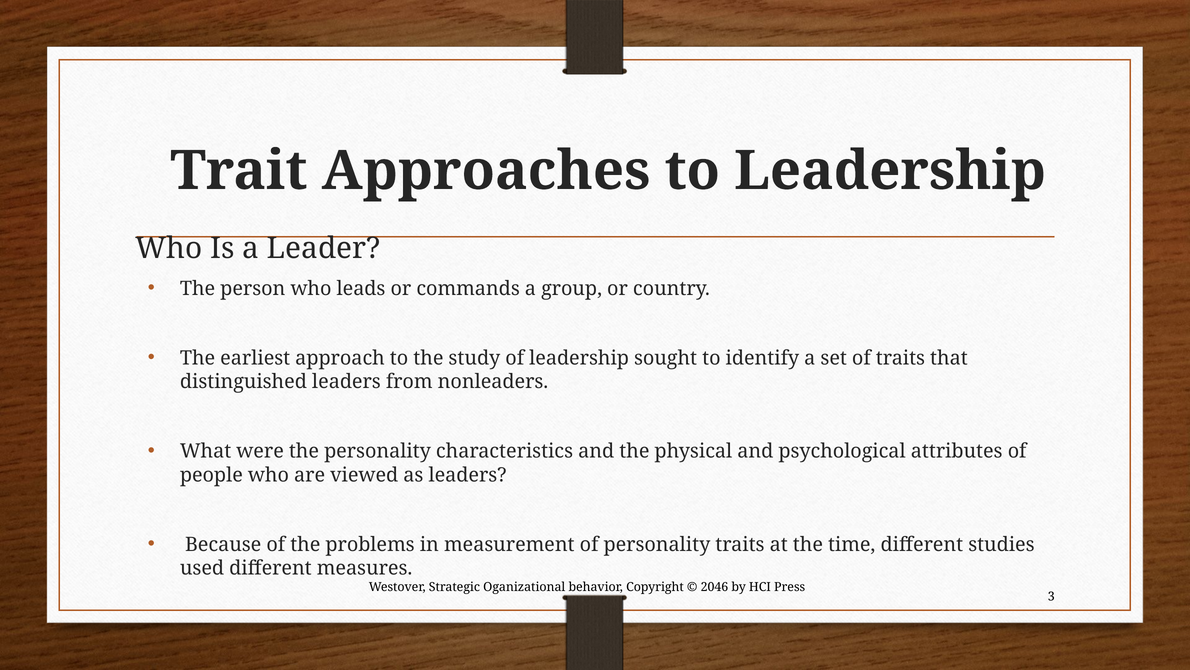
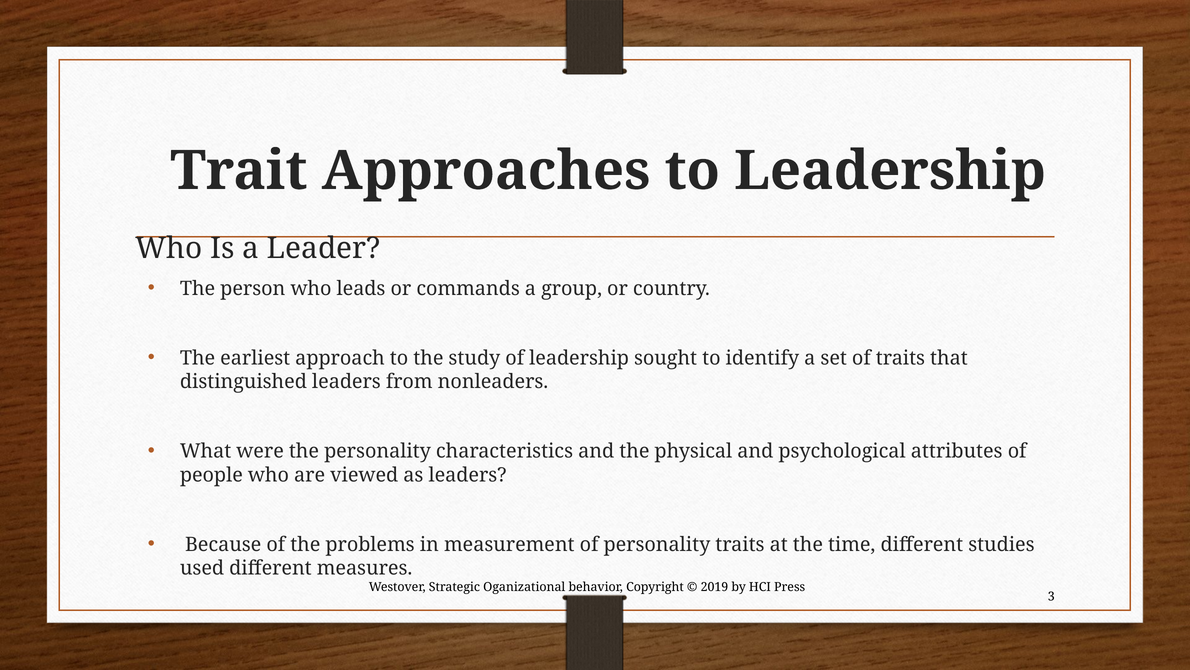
2046: 2046 -> 2019
